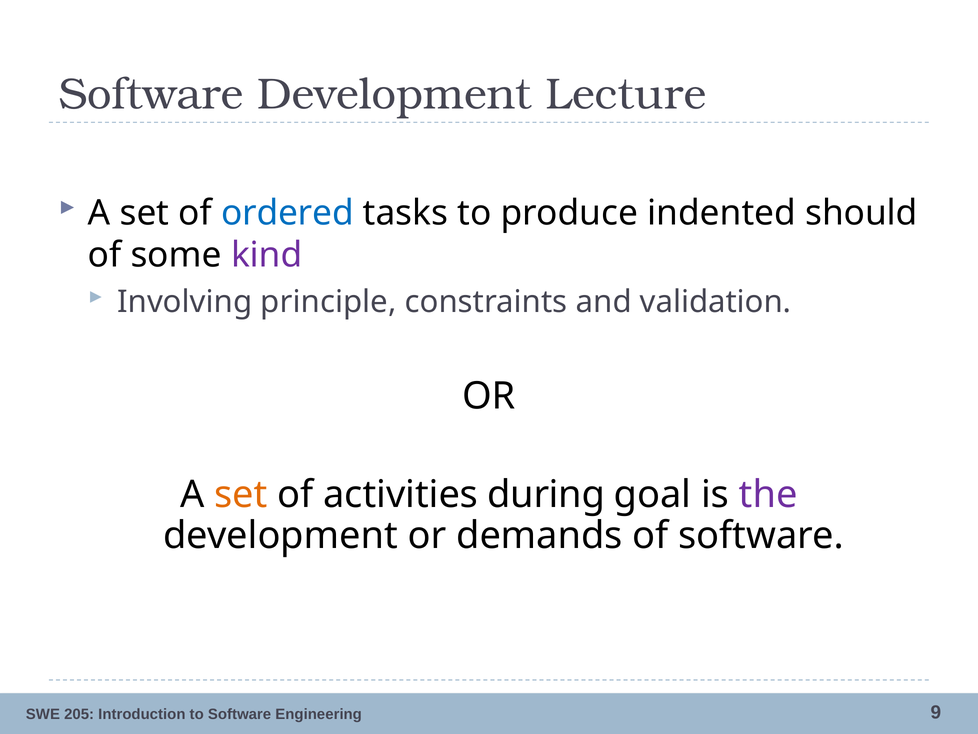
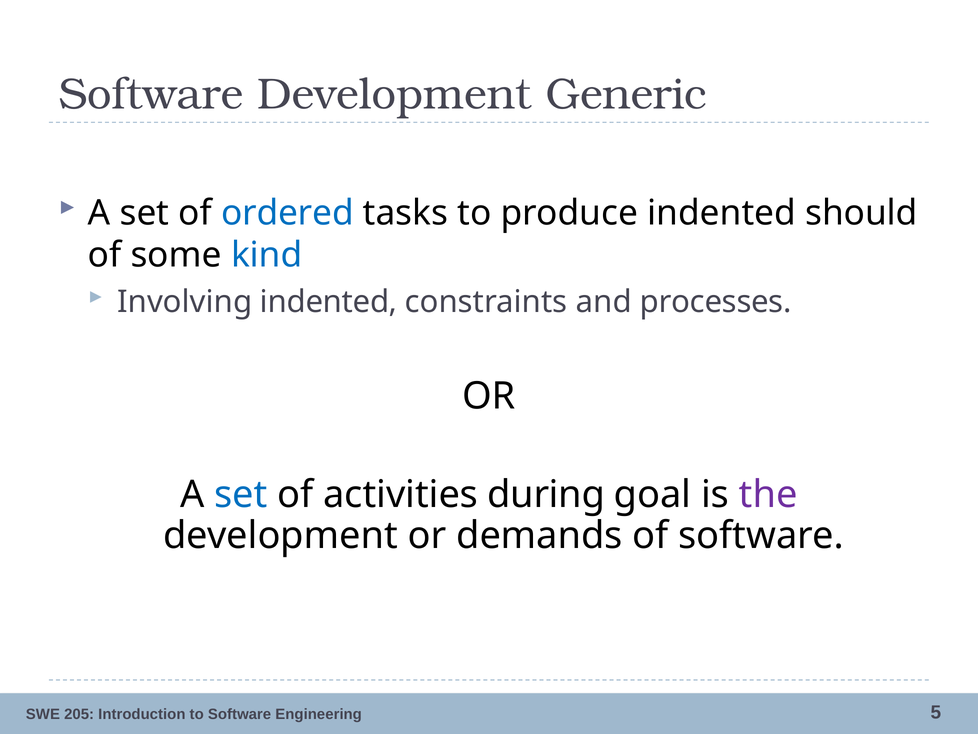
Lecture: Lecture -> Generic
kind colour: purple -> blue
Involving principle: principle -> indented
validation: validation -> processes
set at (241, 494) colour: orange -> blue
9: 9 -> 5
